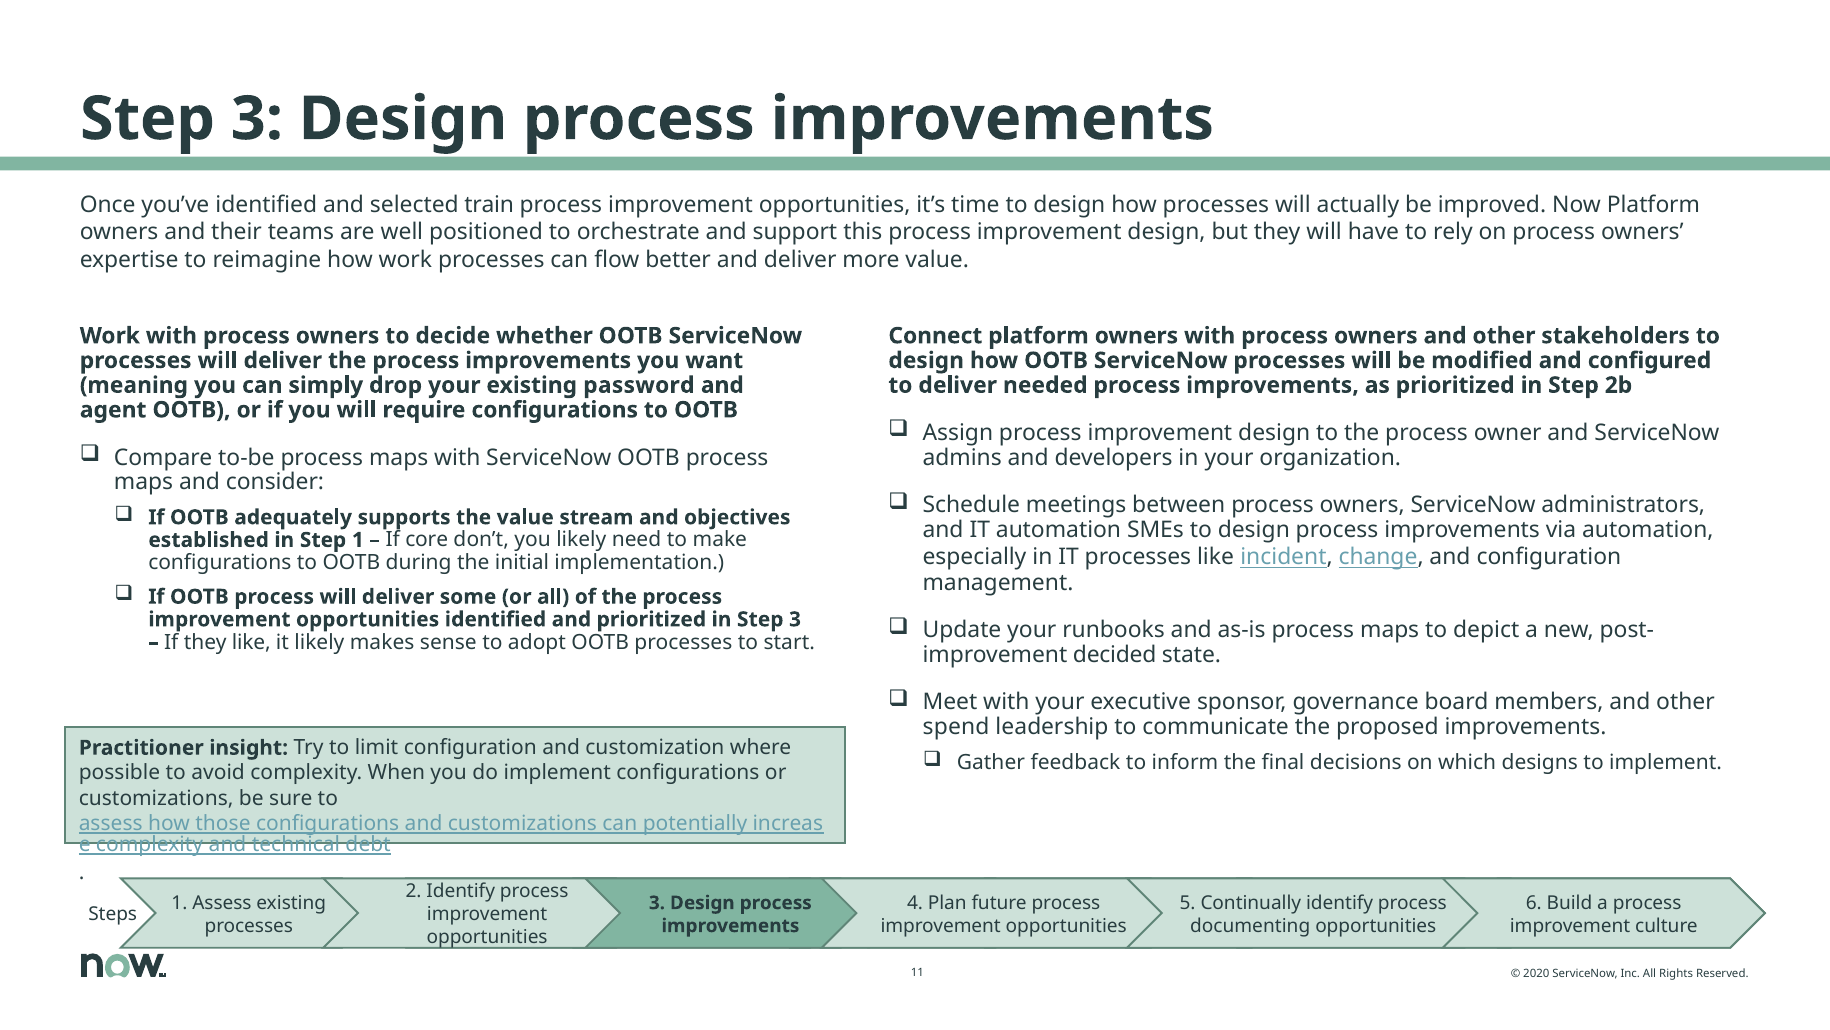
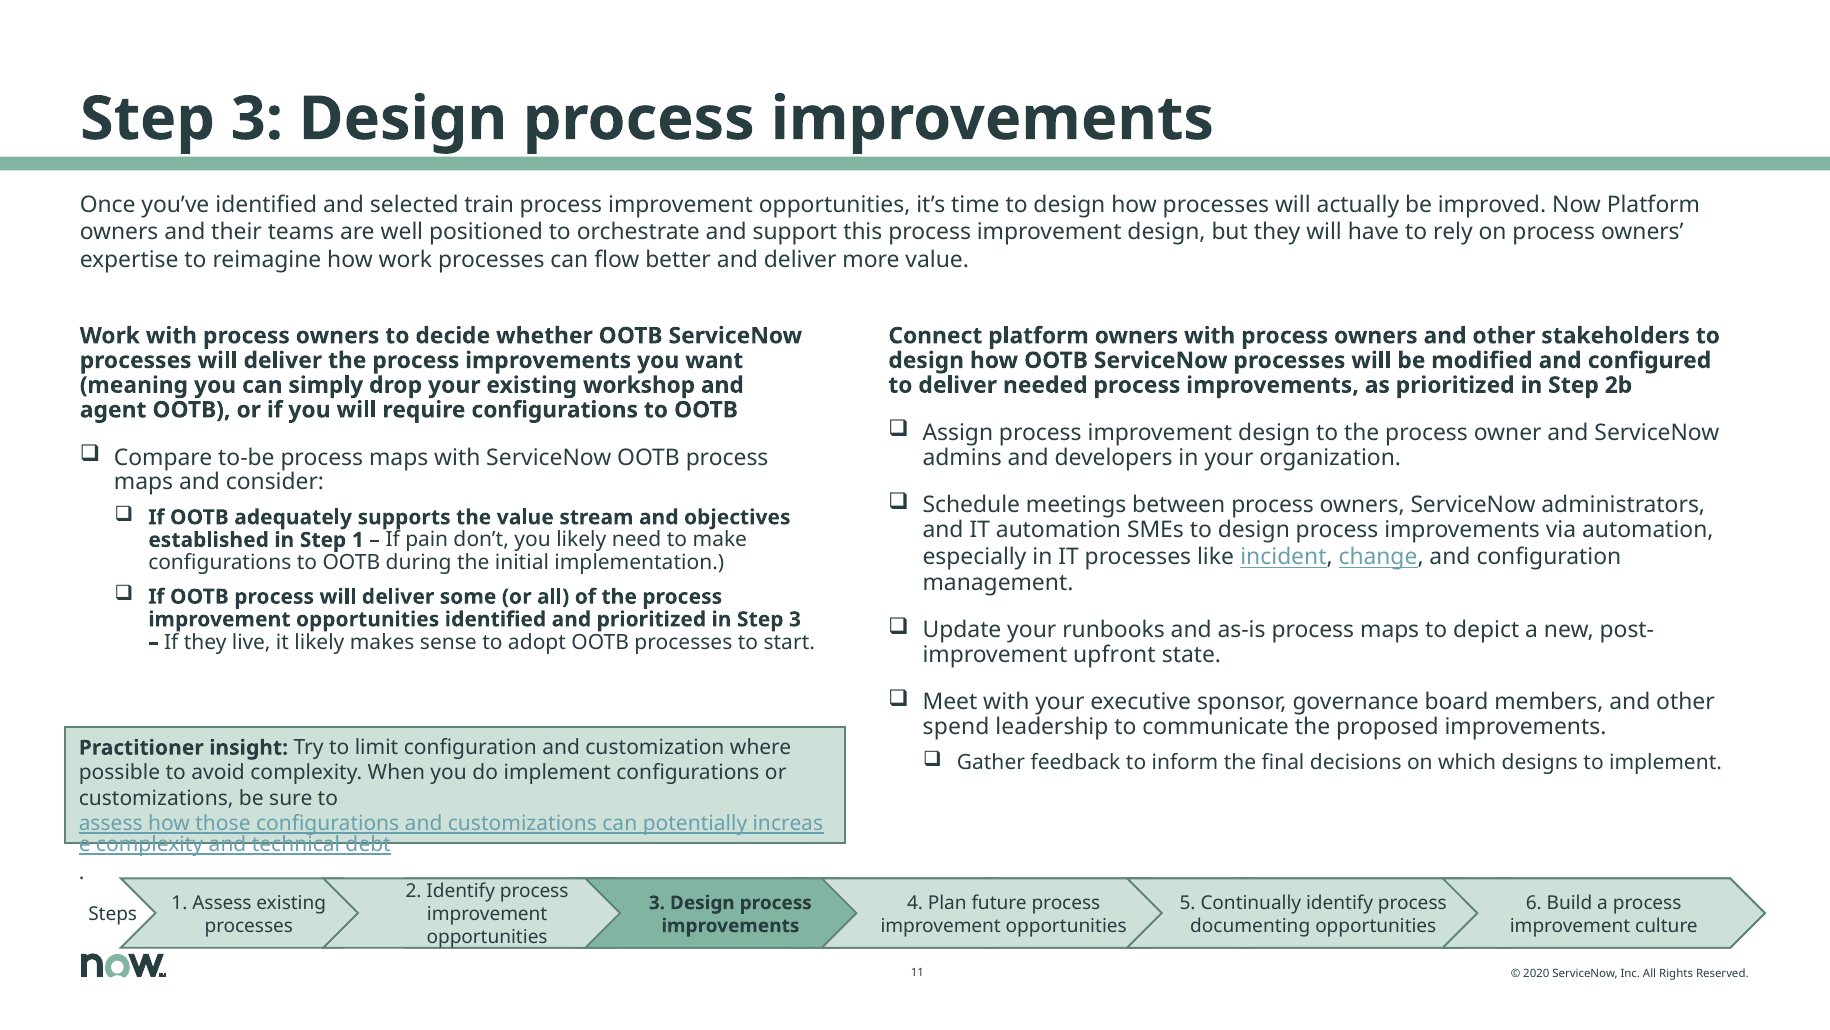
password: password -> workshop
core: core -> pain
they like: like -> live
decided: decided -> upfront
